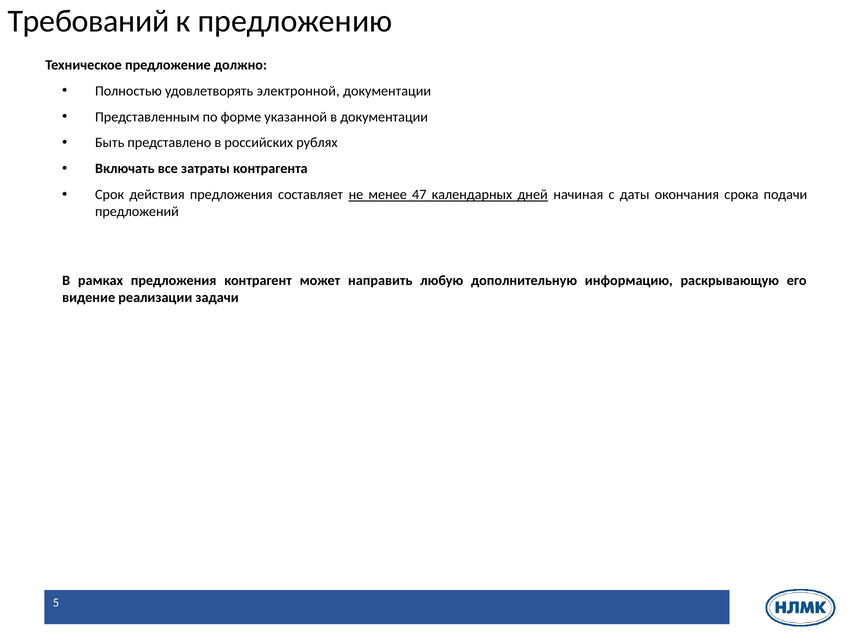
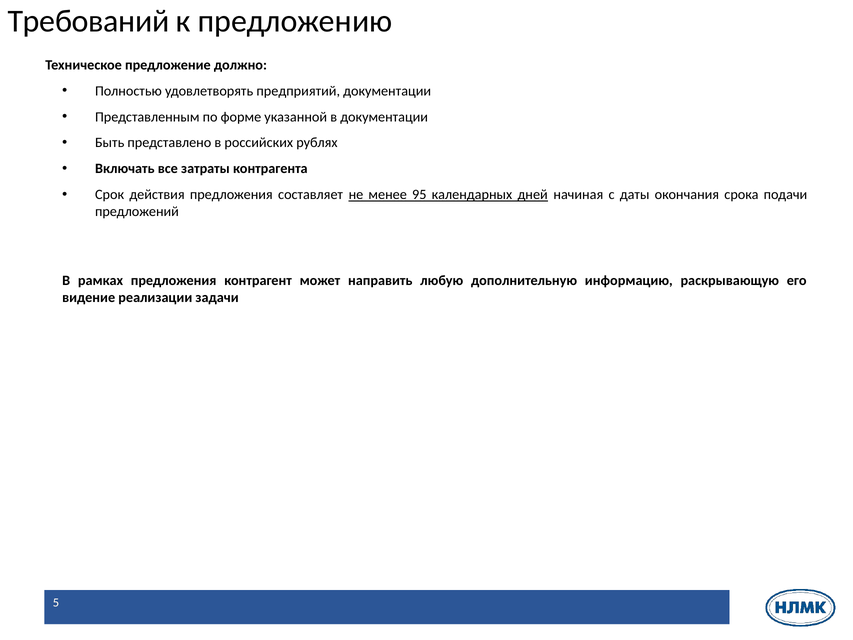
электронной: электронной -> предприятий
47: 47 -> 95
